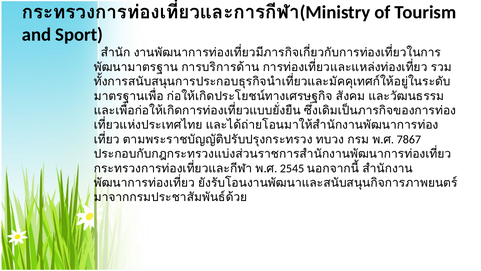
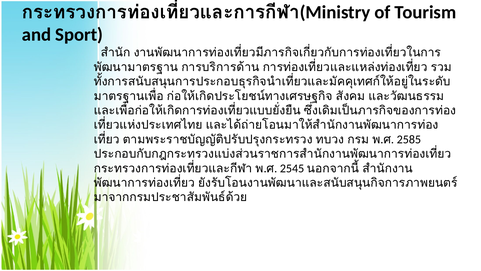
7867: 7867 -> 2585
